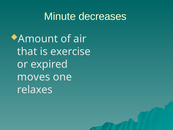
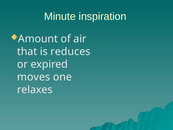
decreases: decreases -> inspiration
exercise: exercise -> reduces
